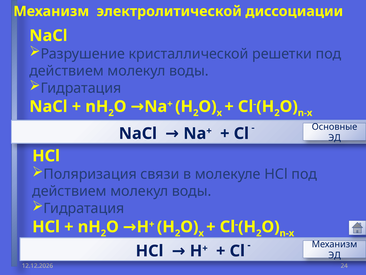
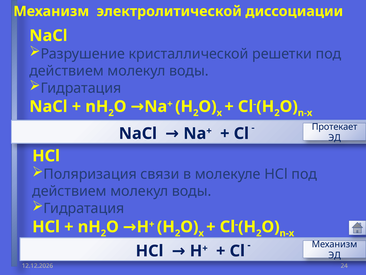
Основные: Основные -> Протекает
